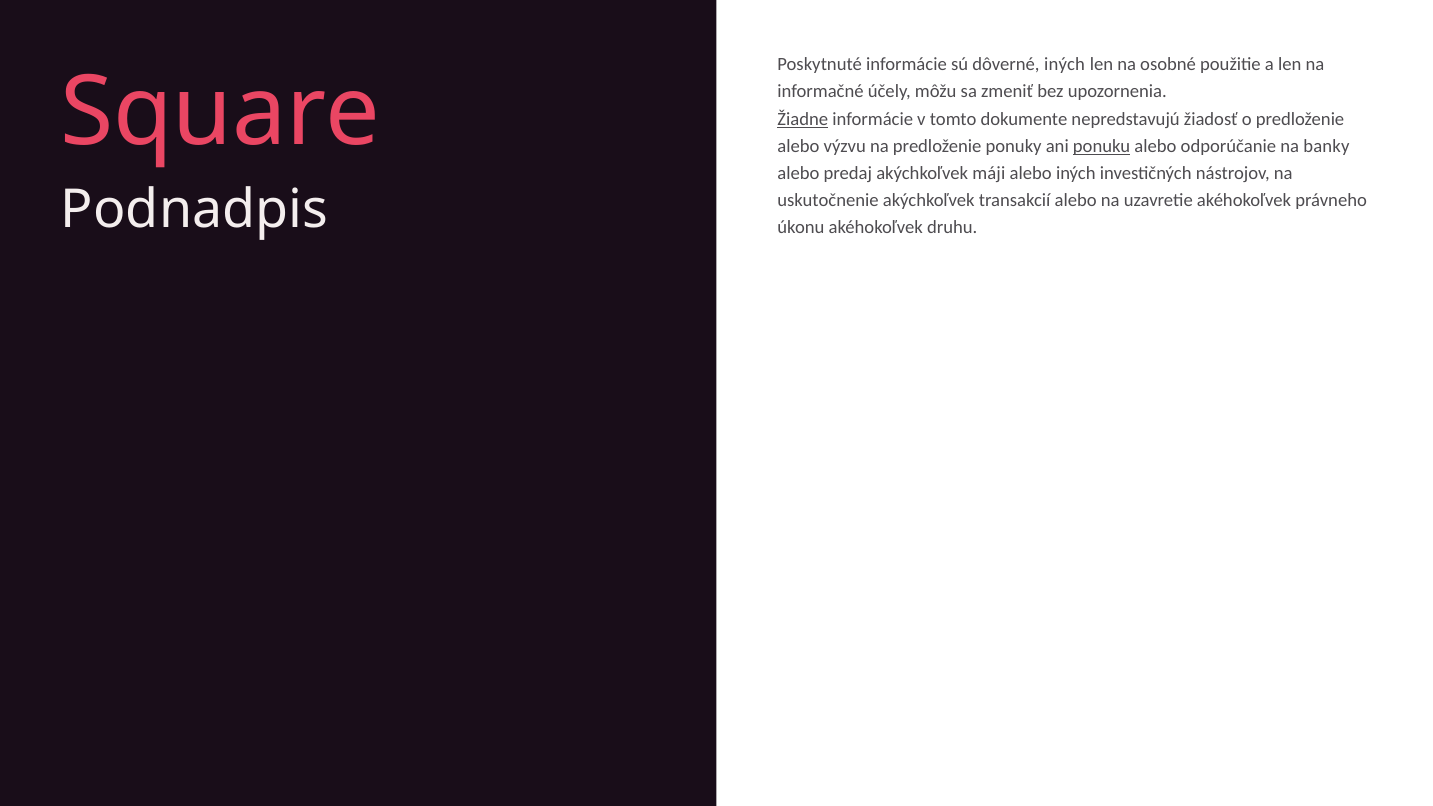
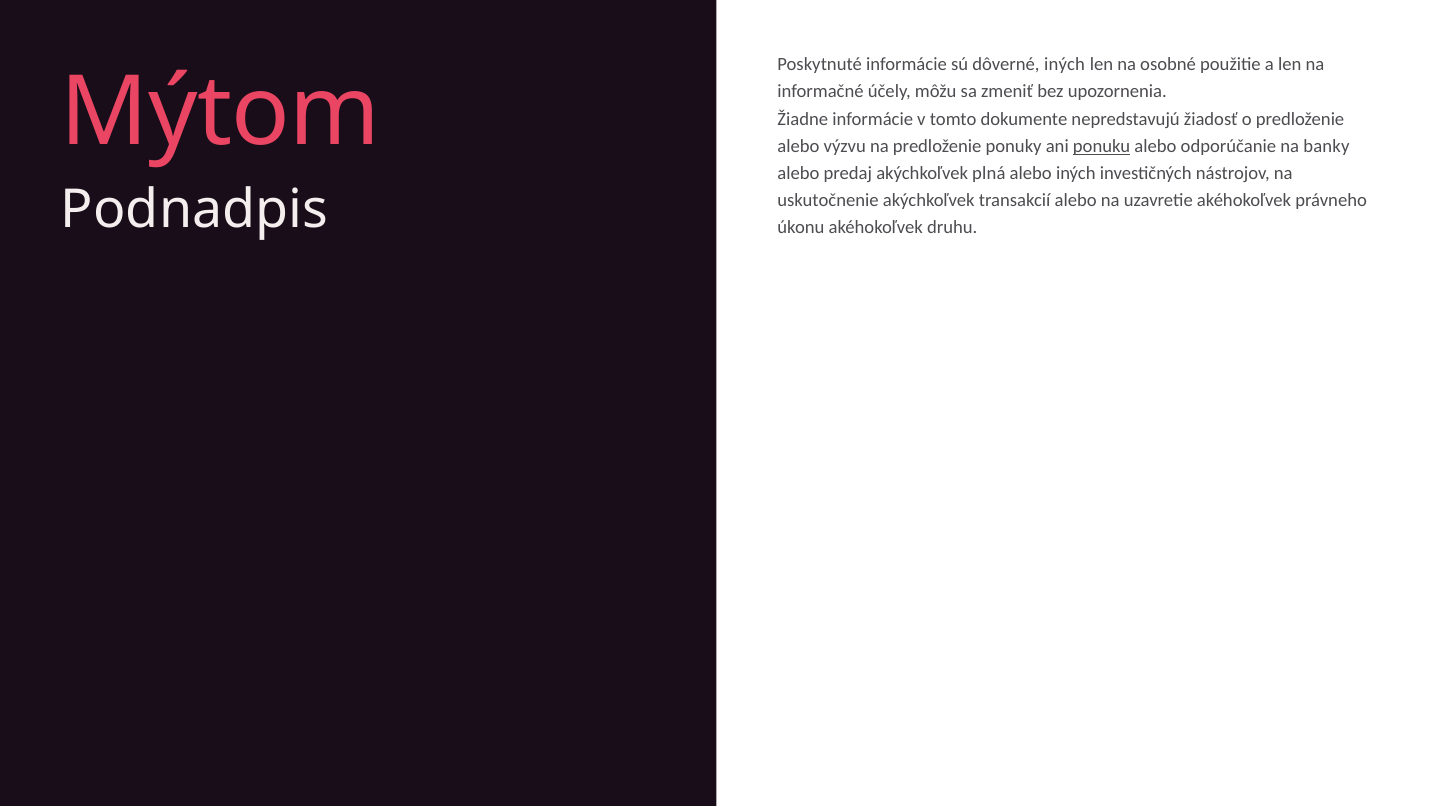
Square: Square -> Mýtom
Žiadne underline: present -> none
máji: máji -> plná
